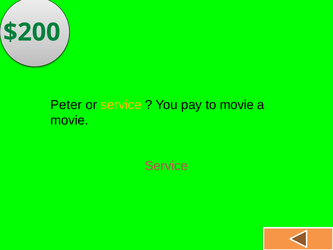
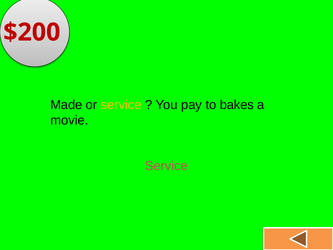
$200 colour: green -> red
Peter: Peter -> Made
to movie: movie -> bakes
